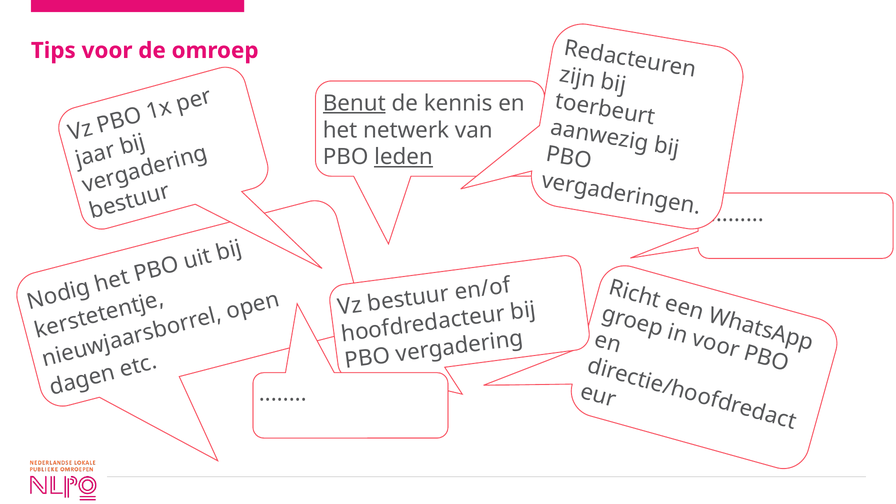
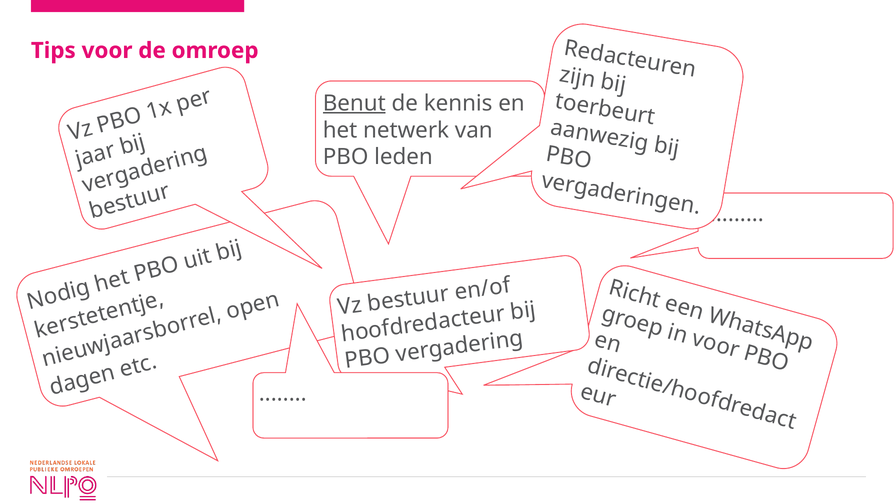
leden underline: present -> none
